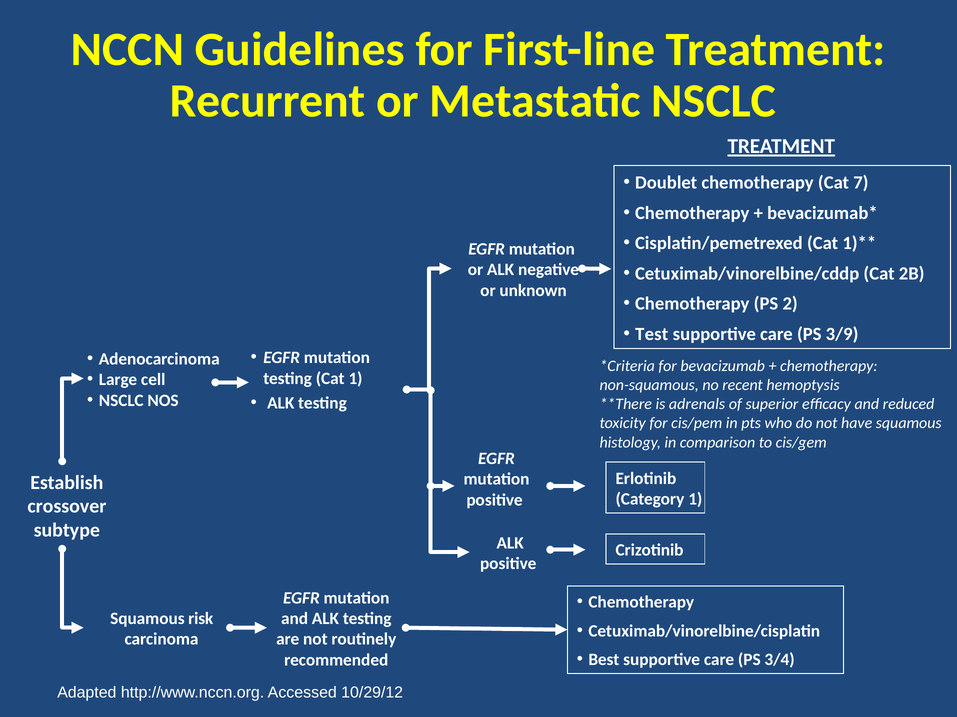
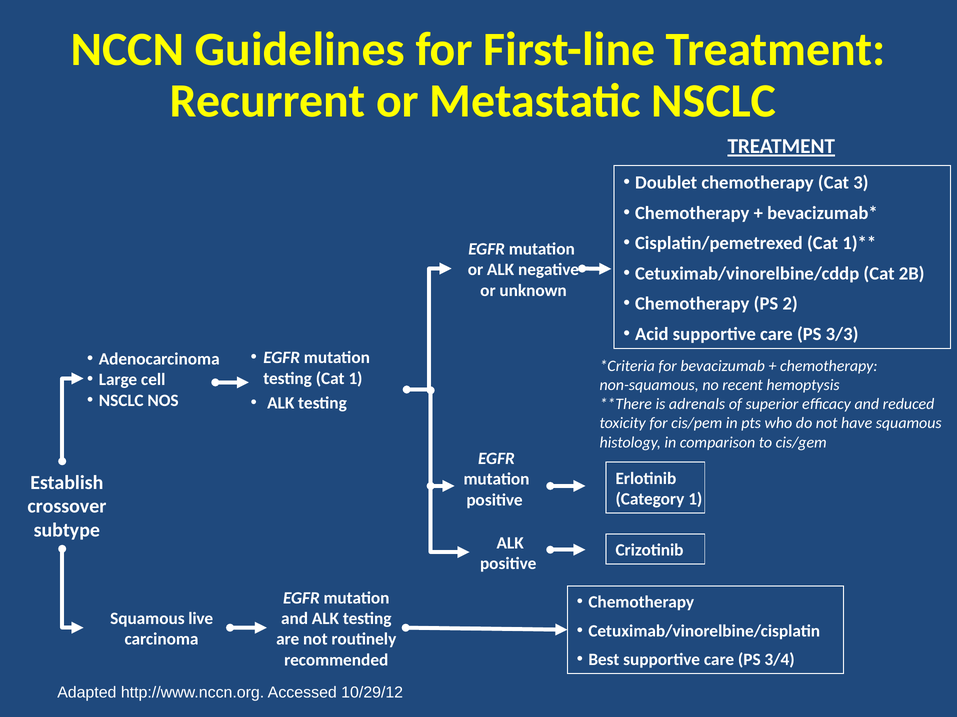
7: 7 -> 3
Test: Test -> Acid
3/9: 3/9 -> 3/3
risk: risk -> live
